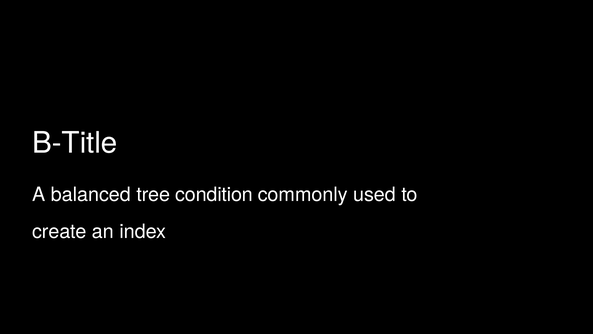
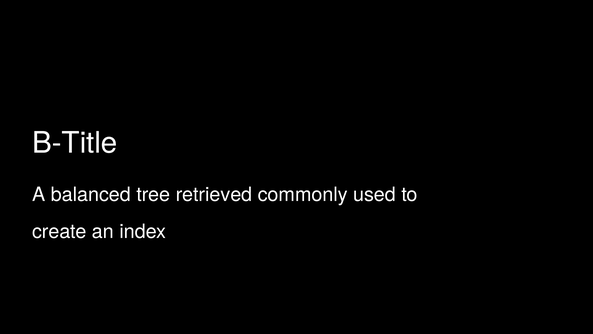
condition: condition -> retrieved
